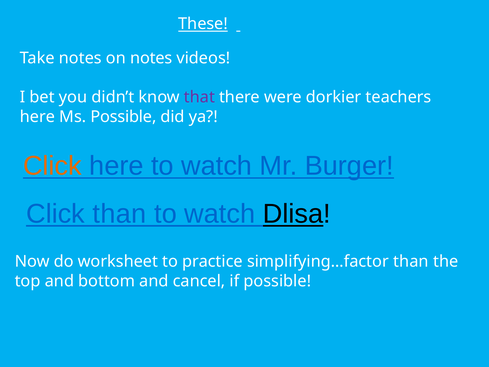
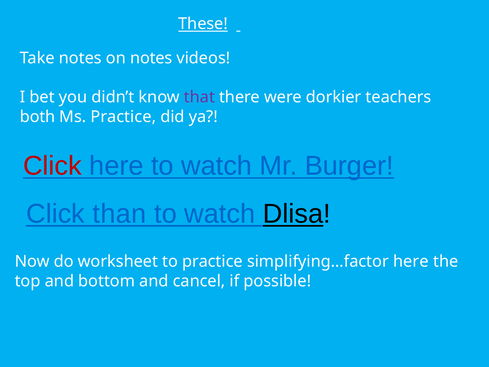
here at (37, 117): here -> both
Ms Possible: Possible -> Practice
Click at (52, 166) colour: orange -> red
simplifying…factor than: than -> here
